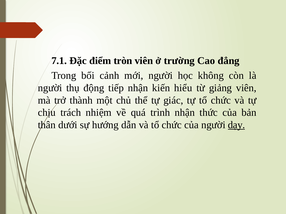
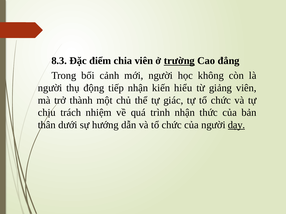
7.1: 7.1 -> 8.3
tròn: tròn -> chia
trường underline: none -> present
